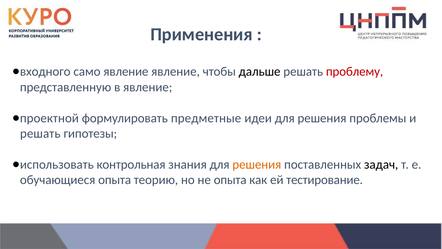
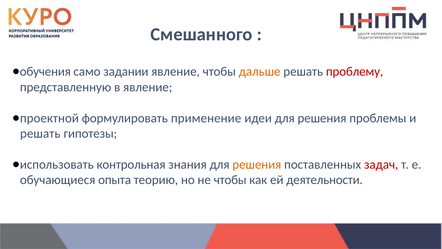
Применения: Применения -> Смешанного
входного: входного -> обучения
само явление: явление -> задании
дальше colour: black -> orange
предметные: предметные -> применение
задач colour: black -> red
не опыта: опыта -> чтобы
тестирование: тестирование -> деятельности
